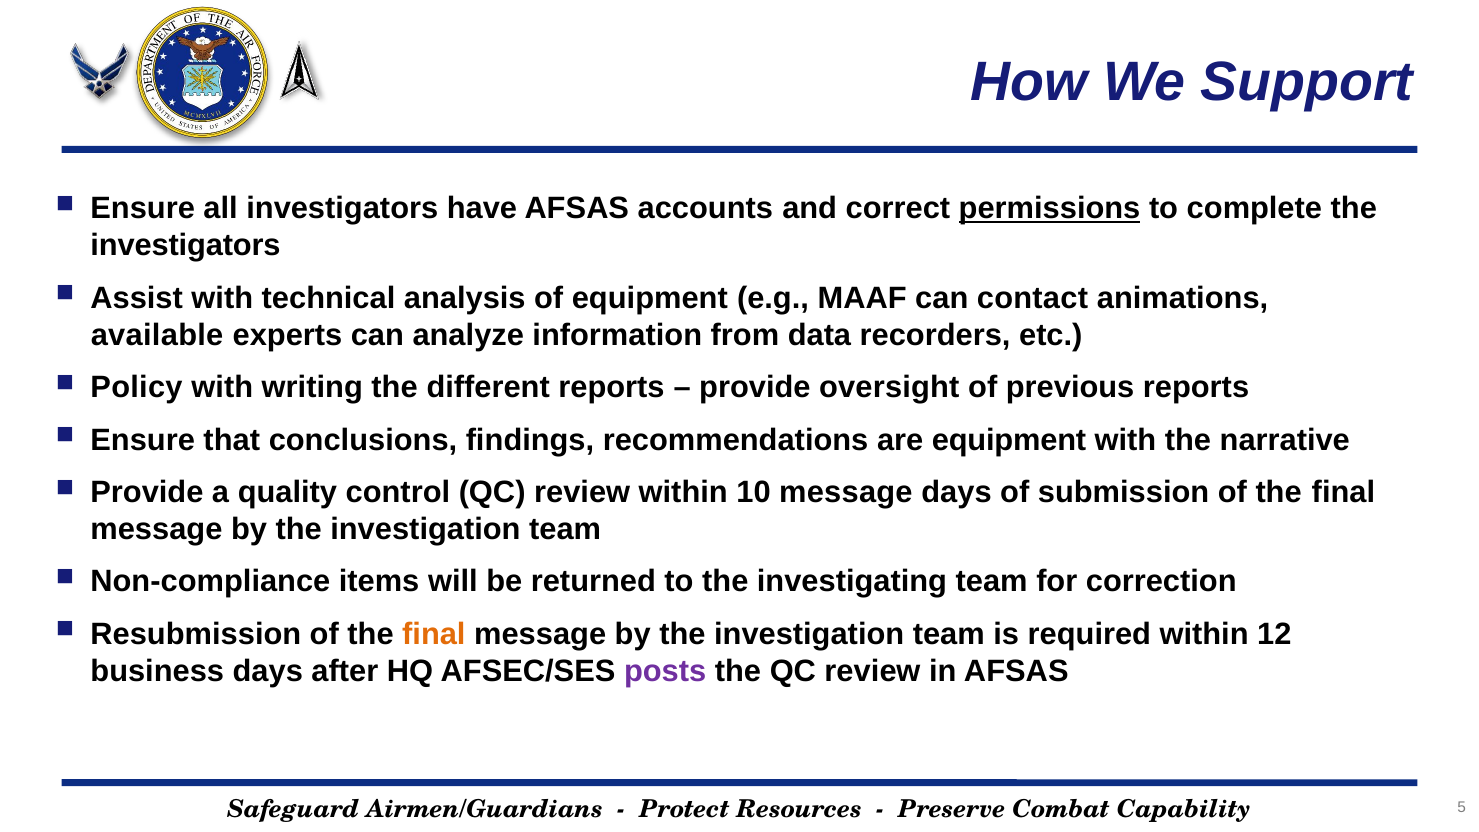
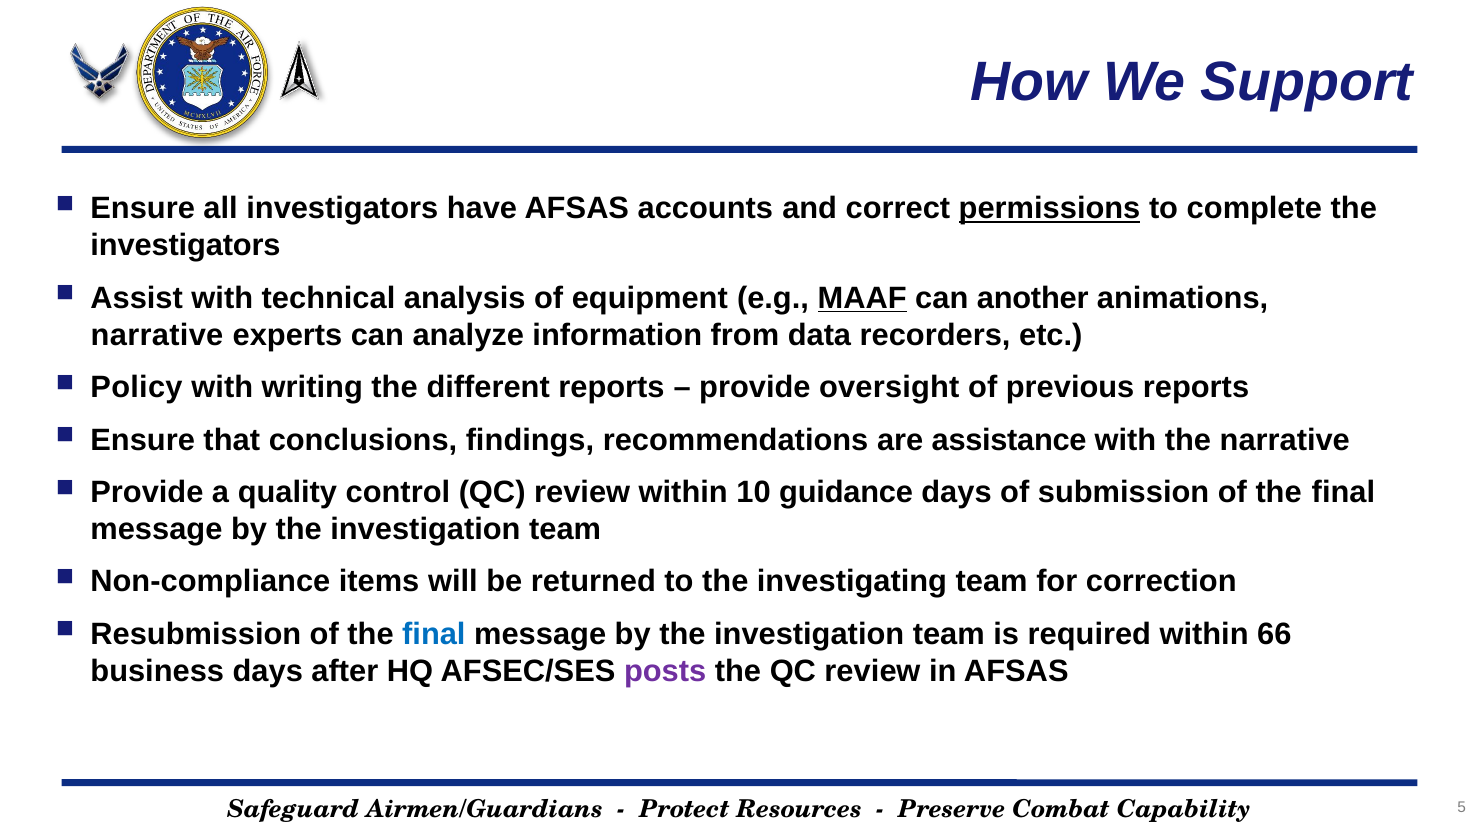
MAAF underline: none -> present
contact: contact -> another
available at (157, 335): available -> narrative
are equipment: equipment -> assistance
10 message: message -> guidance
final at (434, 634) colour: orange -> blue
12: 12 -> 66
